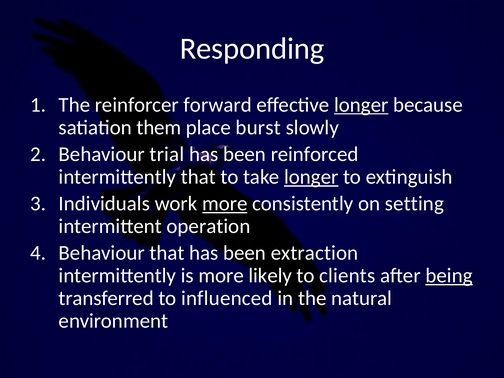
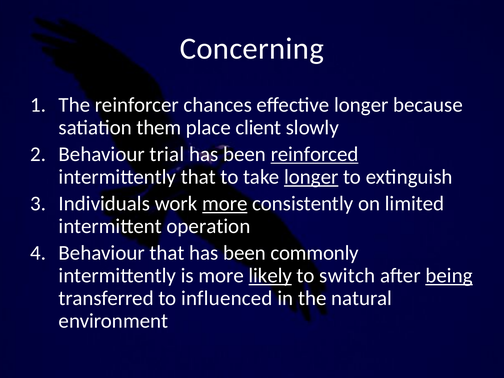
Responding: Responding -> Concerning
forward: forward -> chances
longer at (361, 105) underline: present -> none
burst: burst -> client
reinforced underline: none -> present
setting: setting -> limited
extraction: extraction -> commonly
likely underline: none -> present
clients: clients -> switch
